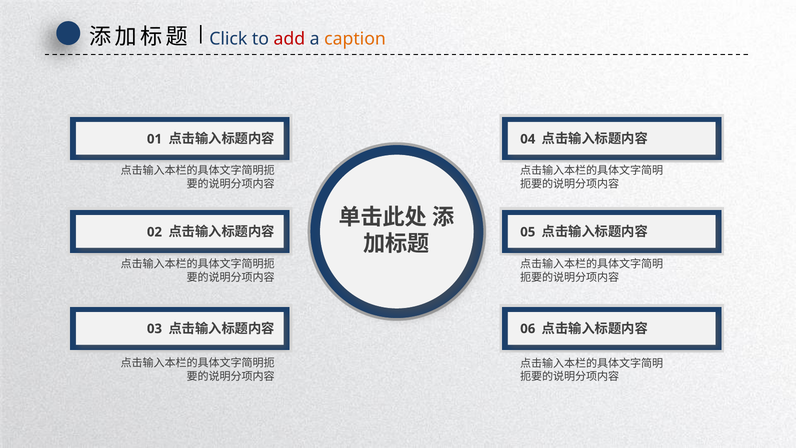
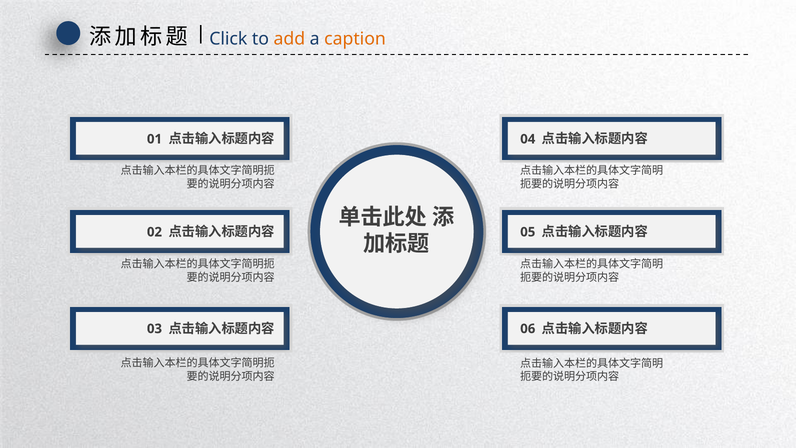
add colour: red -> orange
